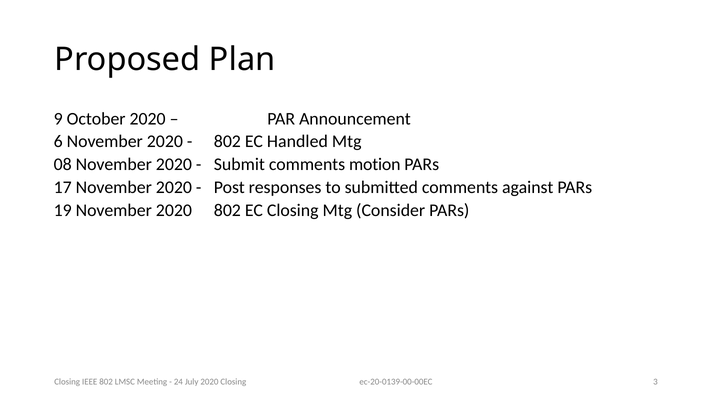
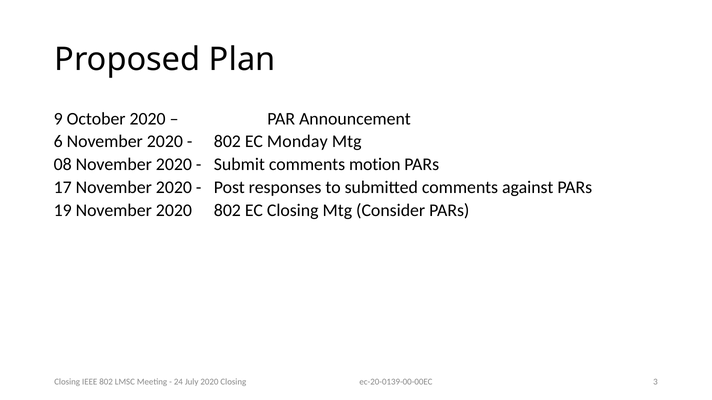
Handled: Handled -> Monday
